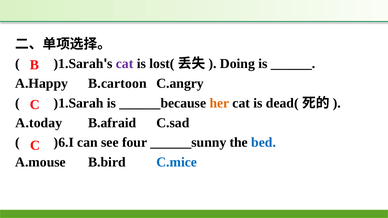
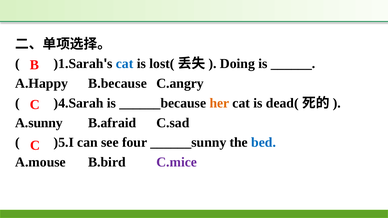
cat at (125, 64) colour: purple -> blue
B.cartoon: B.cartoon -> B.because
)1.Sarah at (79, 103): )1.Sarah -> )4.Sarah
A.today: A.today -> A.sunny
)6.I: )6.I -> )5.I
C.mice colour: blue -> purple
